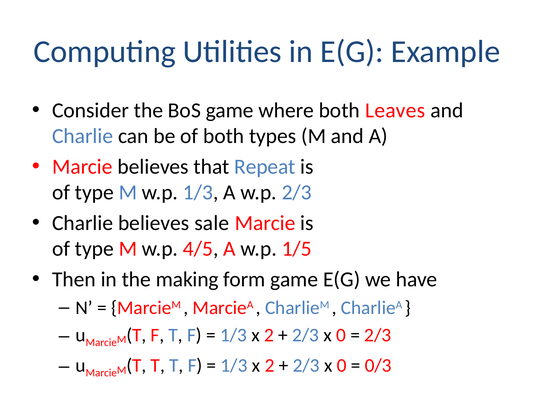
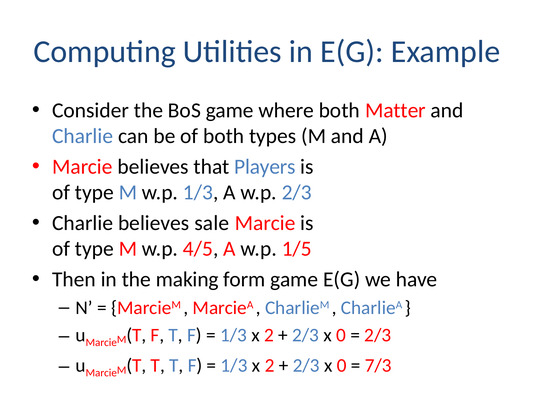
Leaves: Leaves -> Matter
Repeat: Repeat -> Players
0/3: 0/3 -> 7/3
